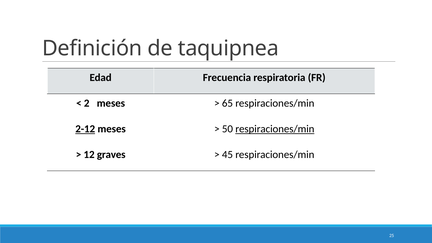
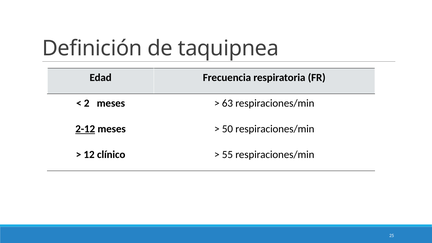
65: 65 -> 63
respiraciones/min at (275, 129) underline: present -> none
graves: graves -> clínico
45: 45 -> 55
